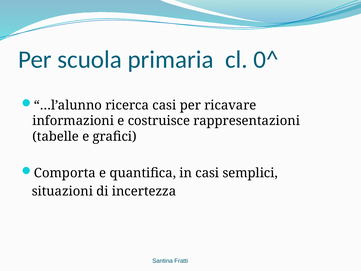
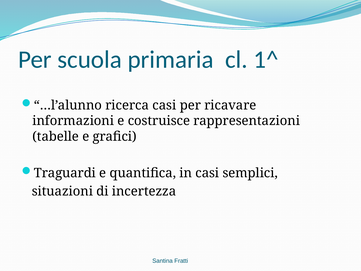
0^: 0^ -> 1^
Comporta: Comporta -> Traguardi
